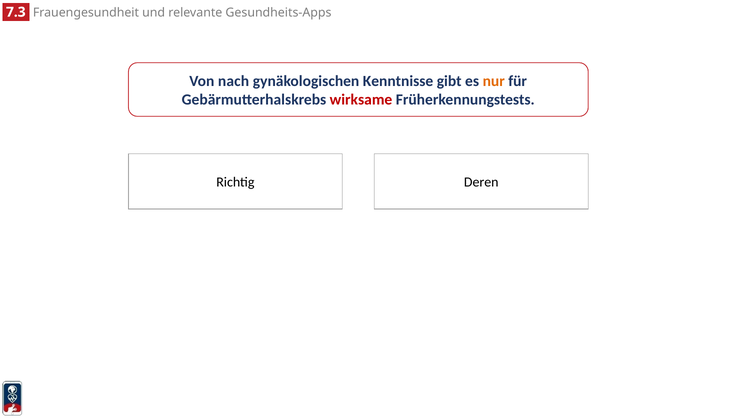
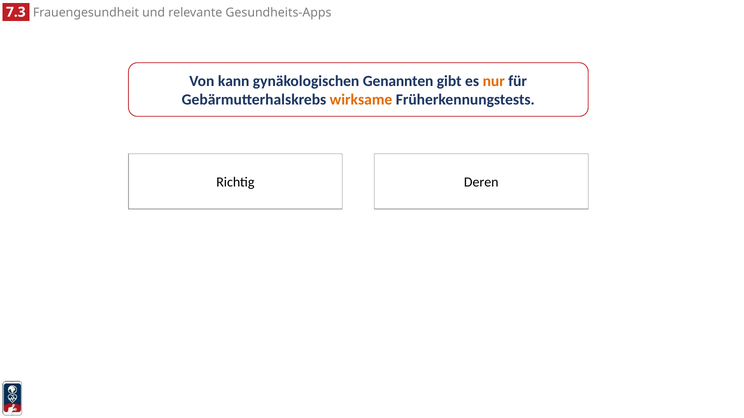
nach: nach -> kann
Kenntnisse: Kenntnisse -> Genannten
wirksame colour: red -> orange
